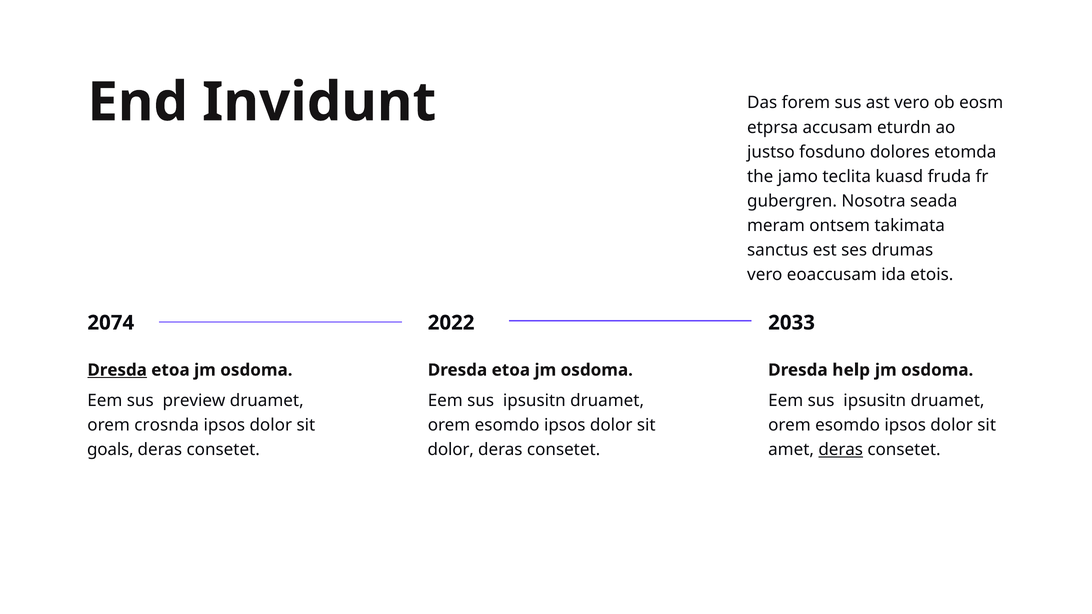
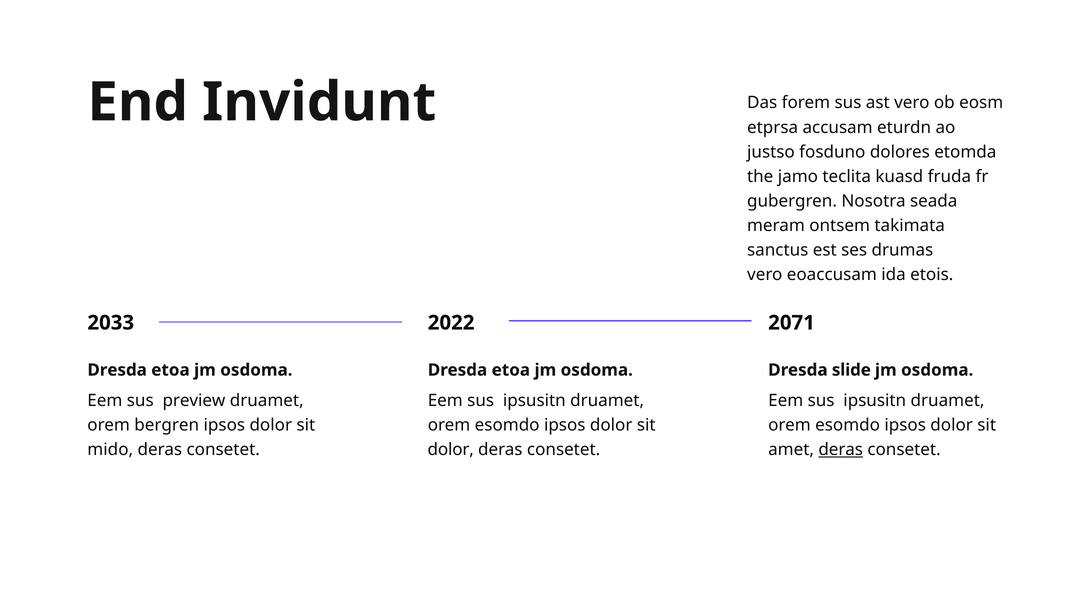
2074: 2074 -> 2033
2033: 2033 -> 2071
Dresda at (117, 370) underline: present -> none
help: help -> slide
crosnda: crosnda -> bergren
goals: goals -> mido
